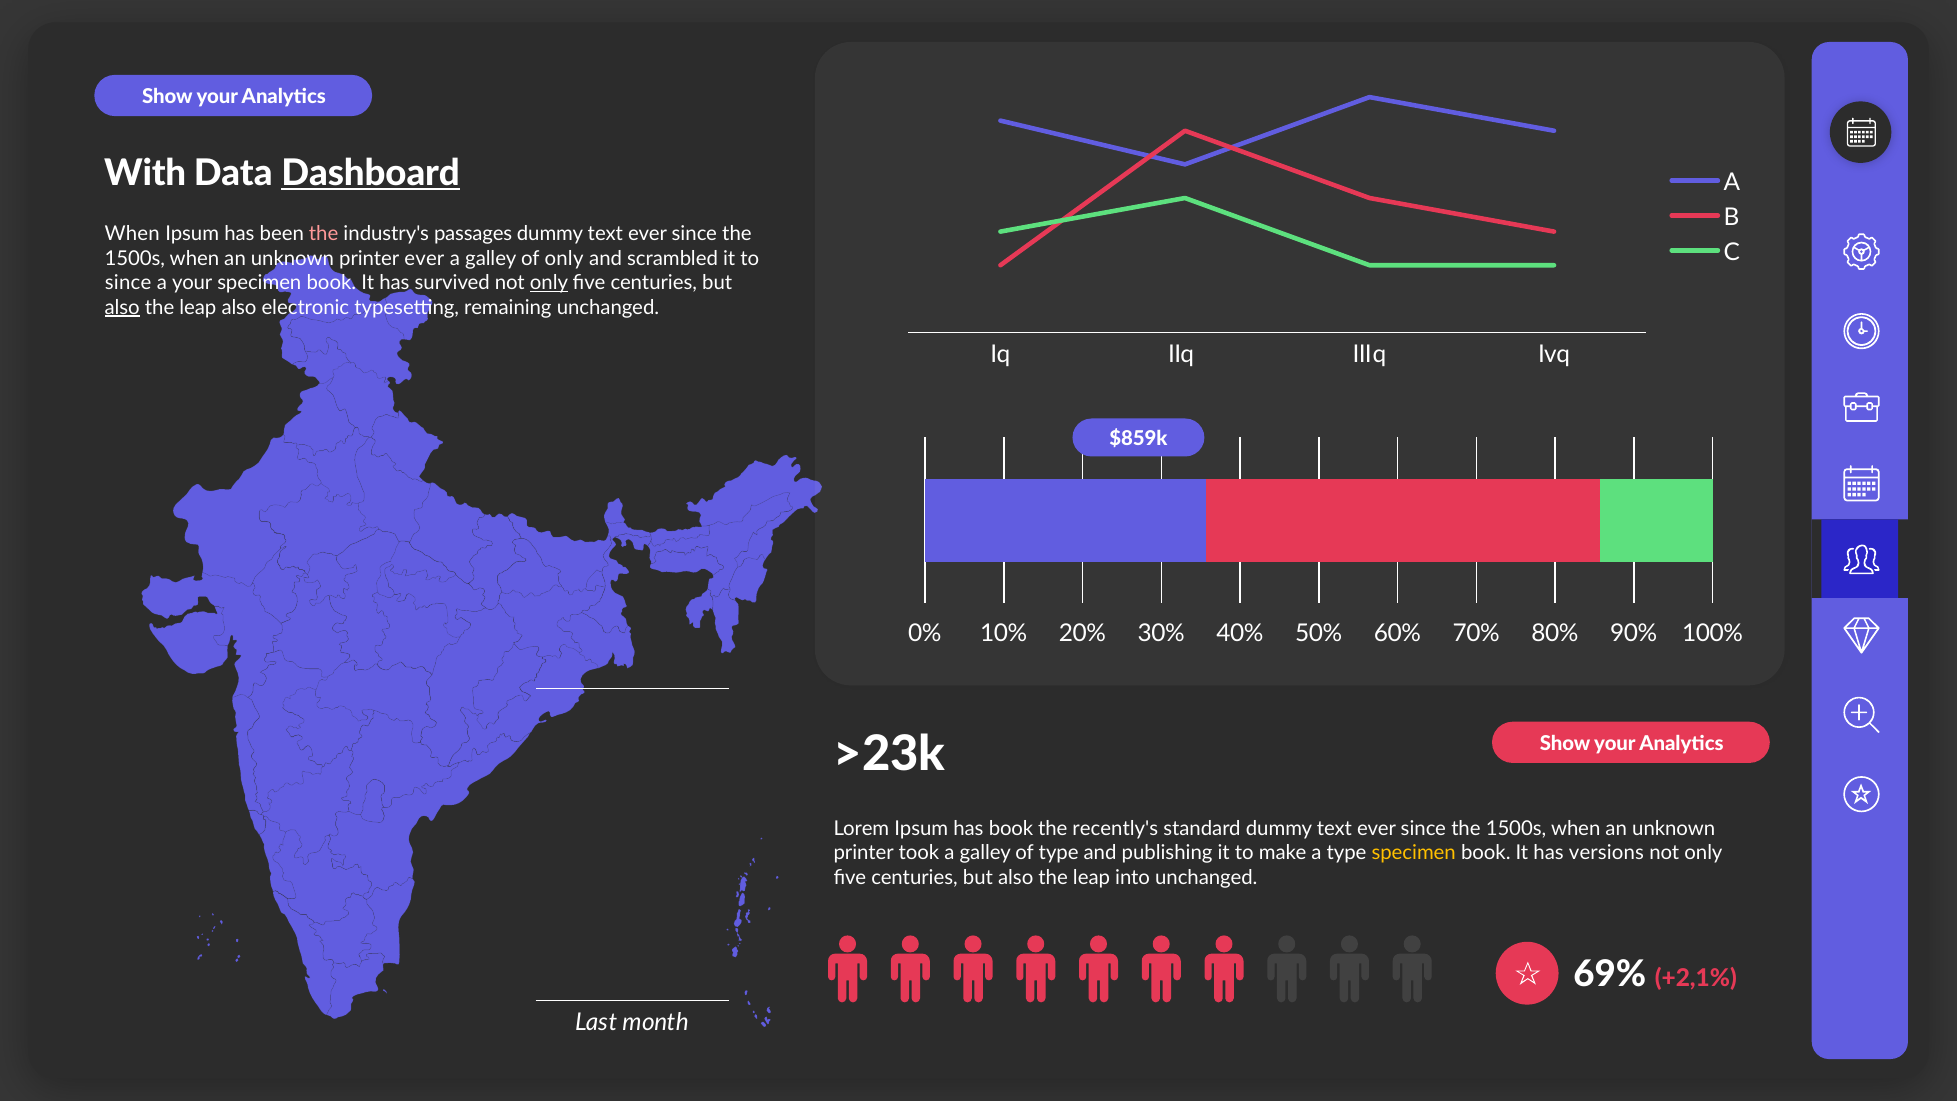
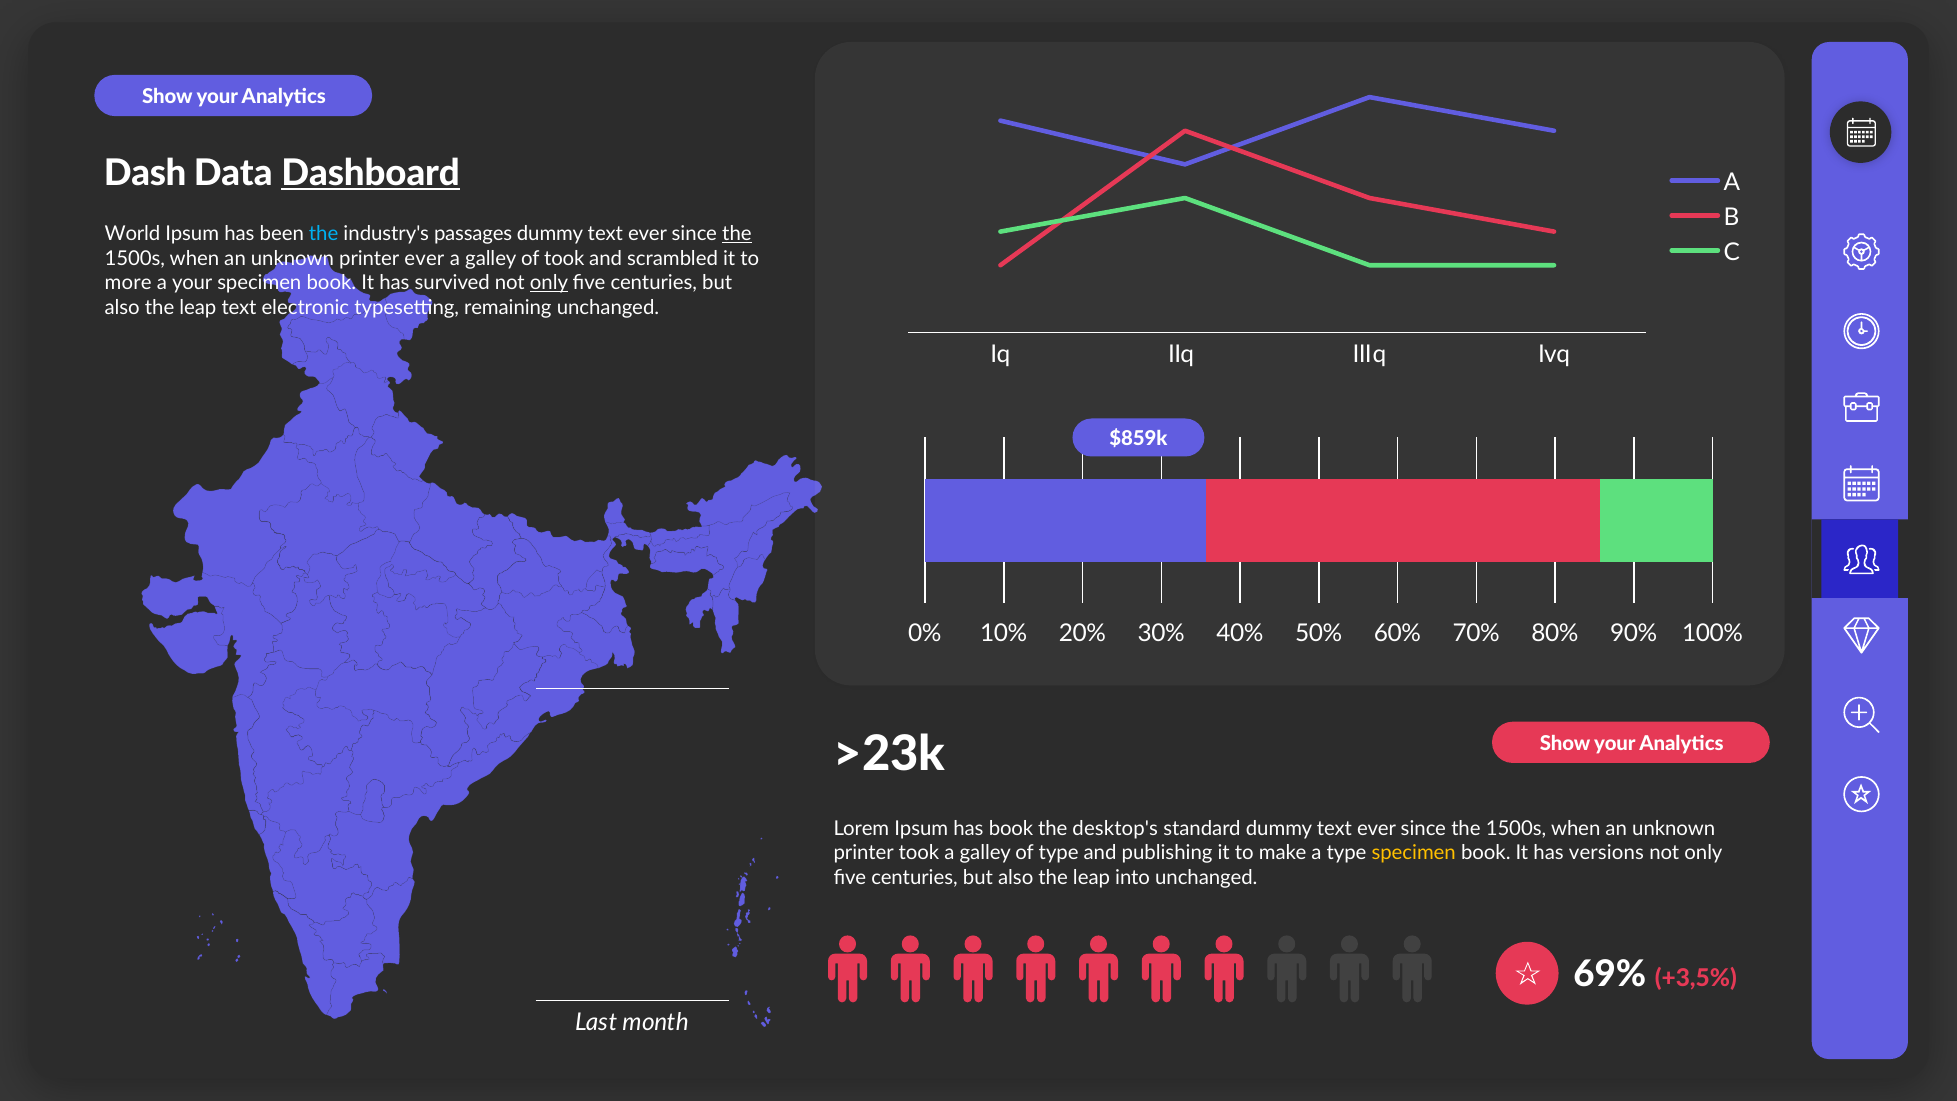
With: With -> Dash
When at (132, 234): When -> World
the at (324, 234) colour: pink -> light blue
the at (737, 234) underline: none -> present
of only: only -> took
since at (128, 283): since -> more
also at (122, 307) underline: present -> none
leap also: also -> text
recently's: recently's -> desktop's
+2,1%: +2,1% -> +3,5%
